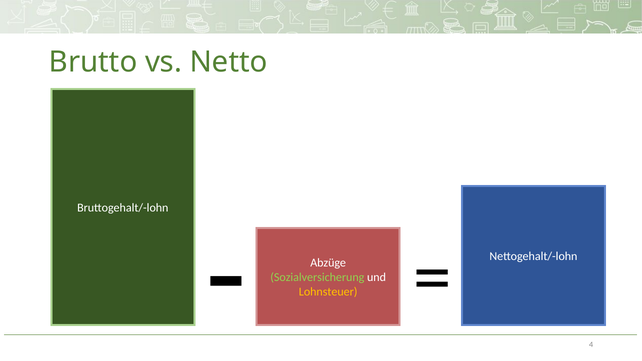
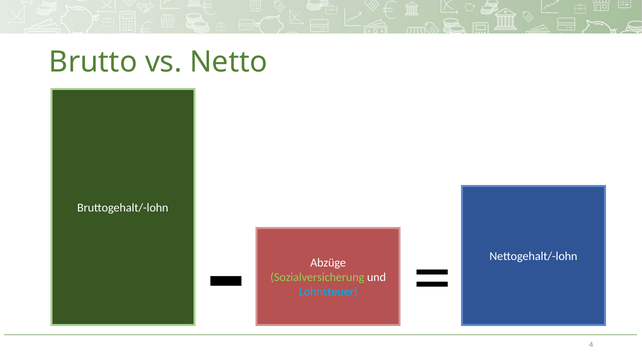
Lohnsteuer colour: yellow -> light blue
